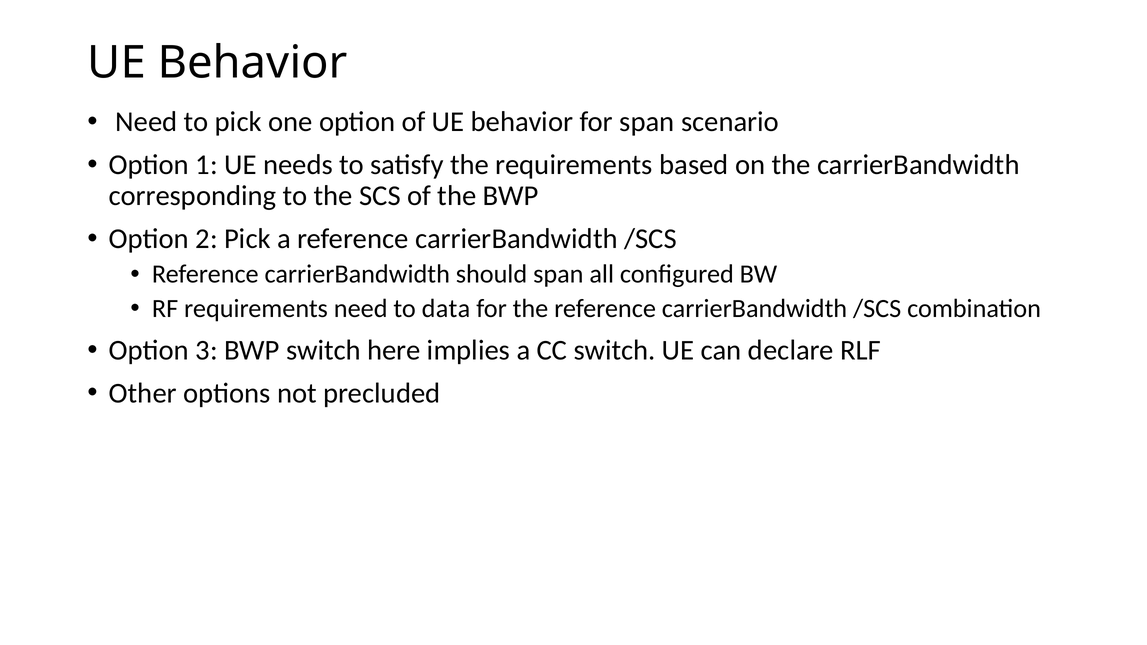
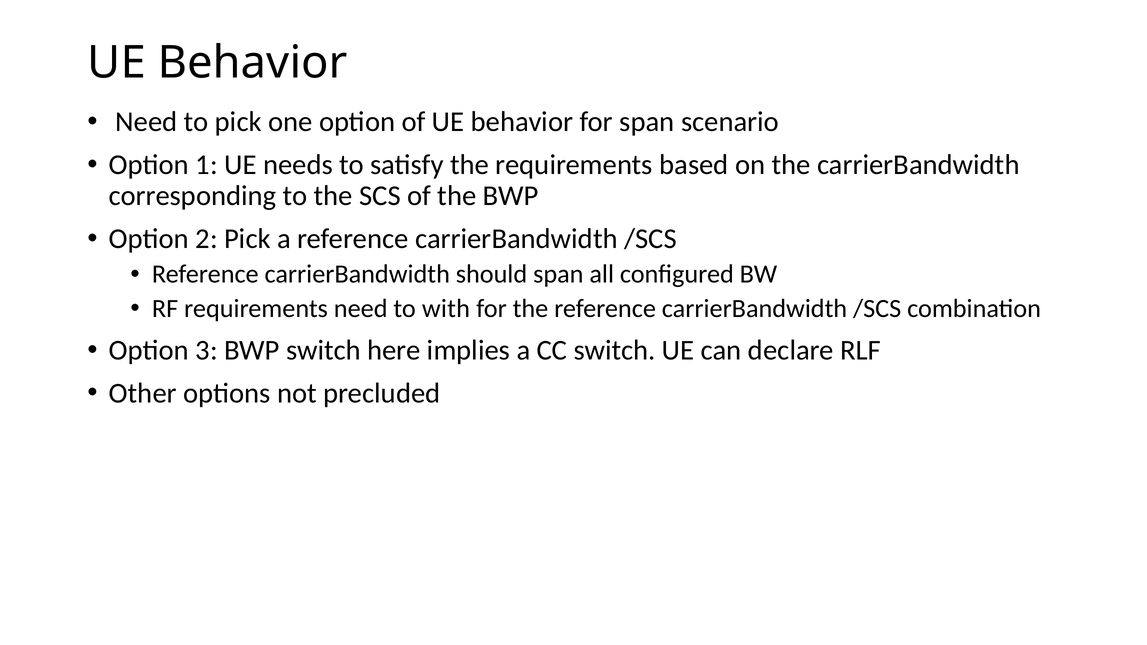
data: data -> with
